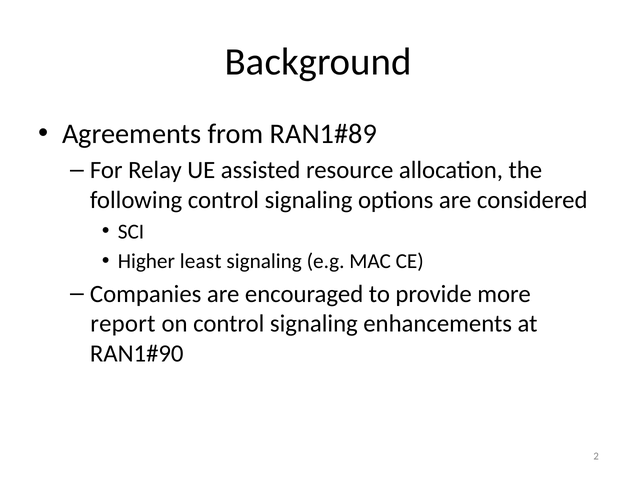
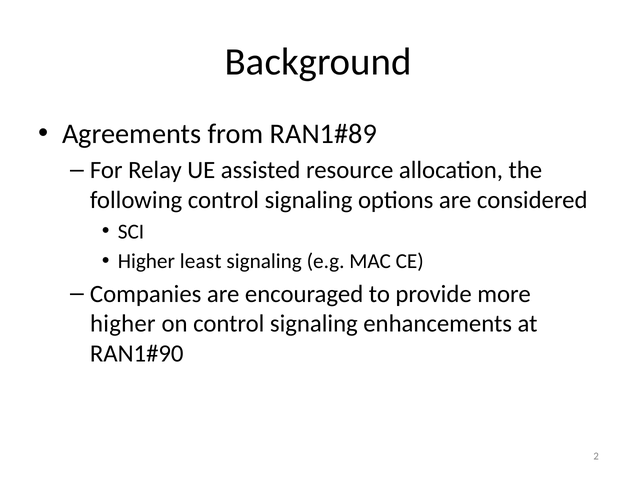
report at (123, 324): report -> higher
